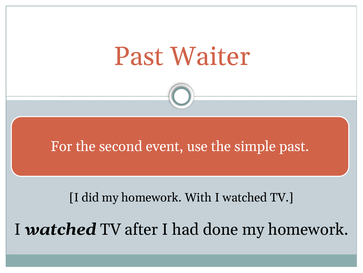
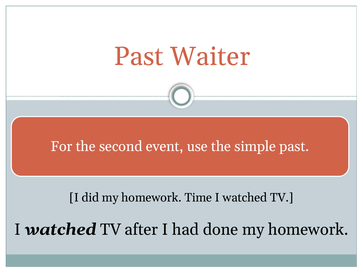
With: With -> Time
